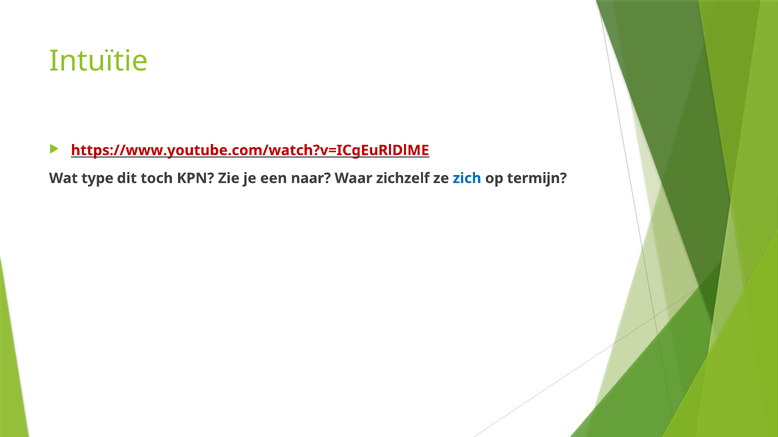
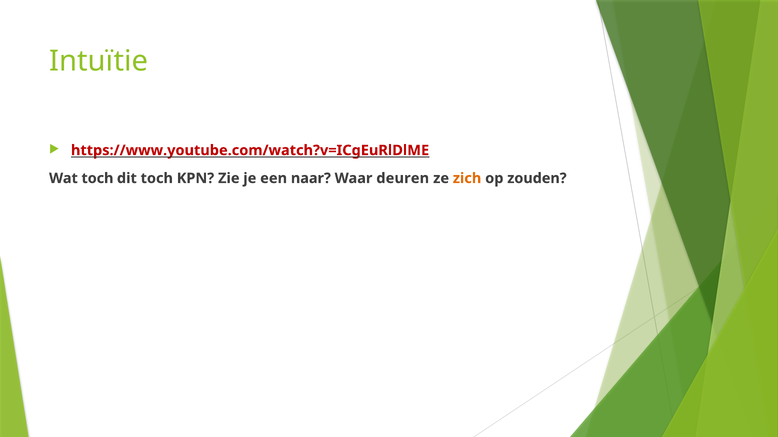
Wat type: type -> toch
zichzelf: zichzelf -> deuren
zich colour: blue -> orange
termijn: termijn -> zouden
